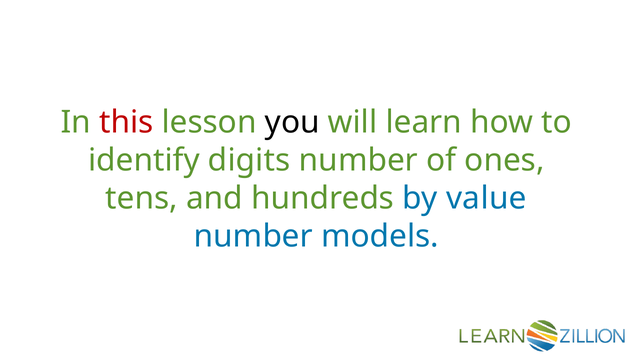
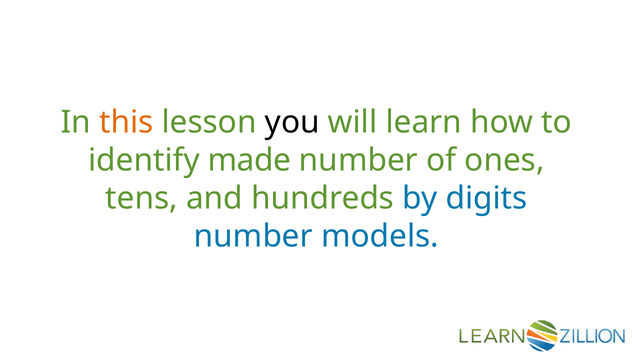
this colour: red -> orange
digits: digits -> made
value: value -> digits
